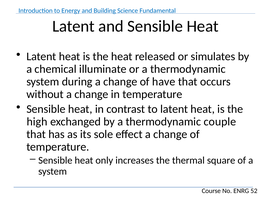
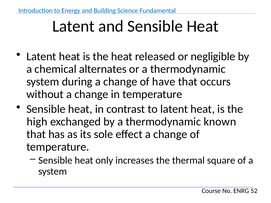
simulates: simulates -> negligible
illuminate: illuminate -> alternates
couple: couple -> known
